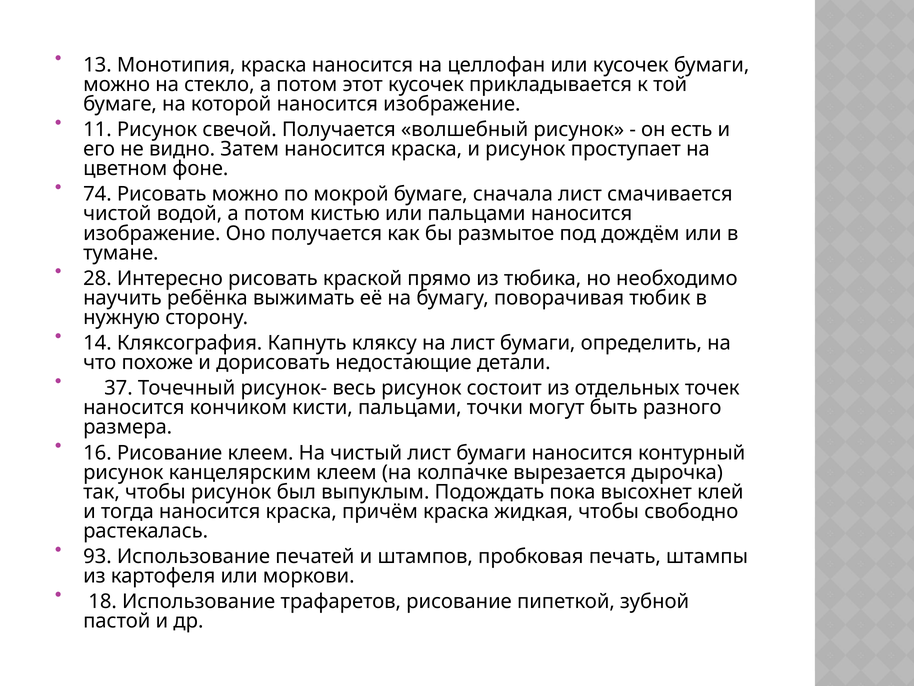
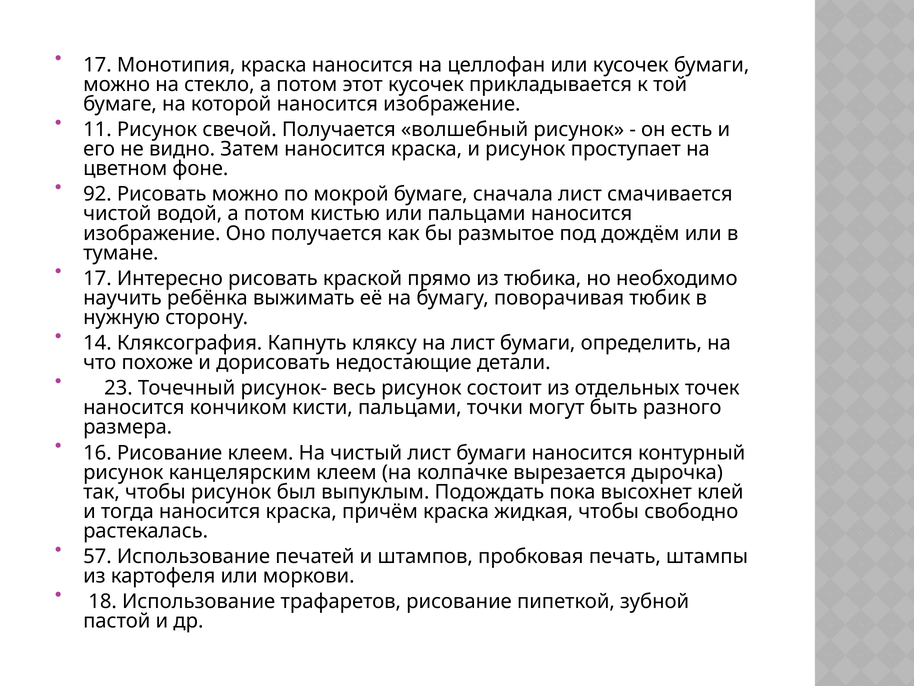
13 at (97, 65): 13 -> 17
74: 74 -> 92
28 at (97, 278): 28 -> 17
37: 37 -> 23
93: 93 -> 57
